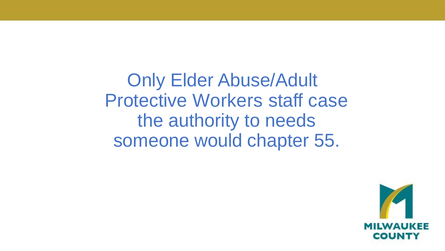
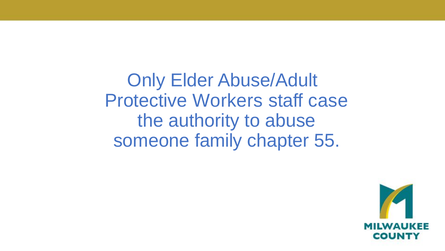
needs: needs -> abuse
would: would -> family
